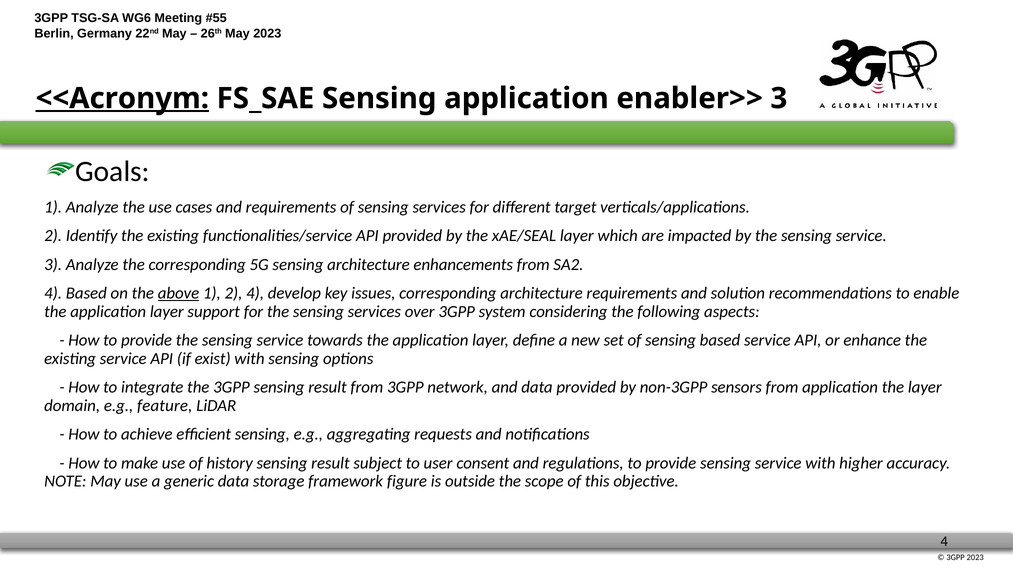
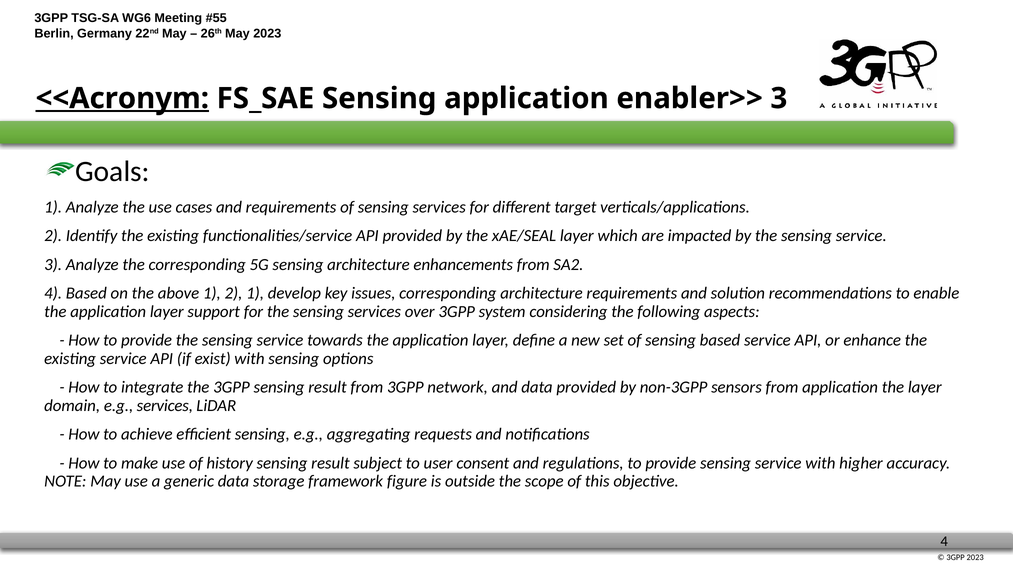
above underline: present -> none
2 4: 4 -> 1
e.g feature: feature -> services
